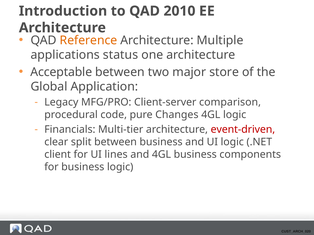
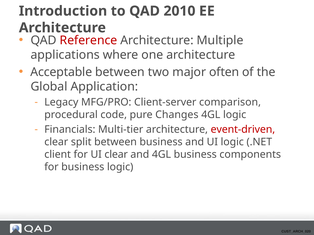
Reference colour: orange -> red
status: status -> where
store: store -> often
UI lines: lines -> clear
